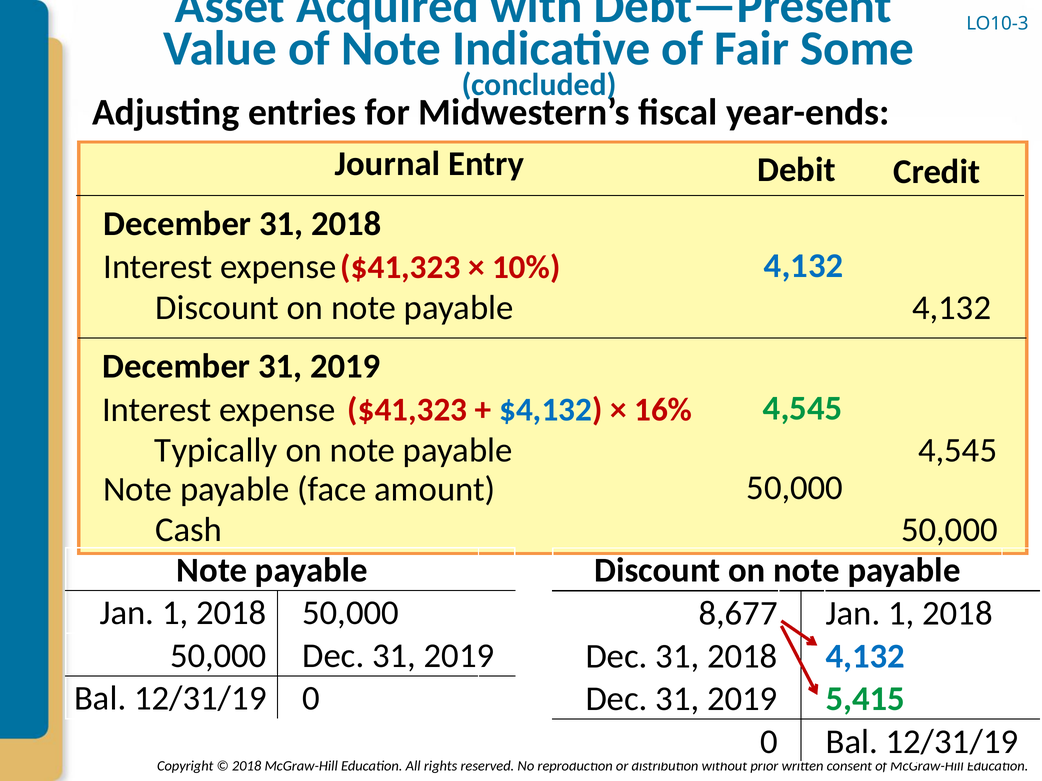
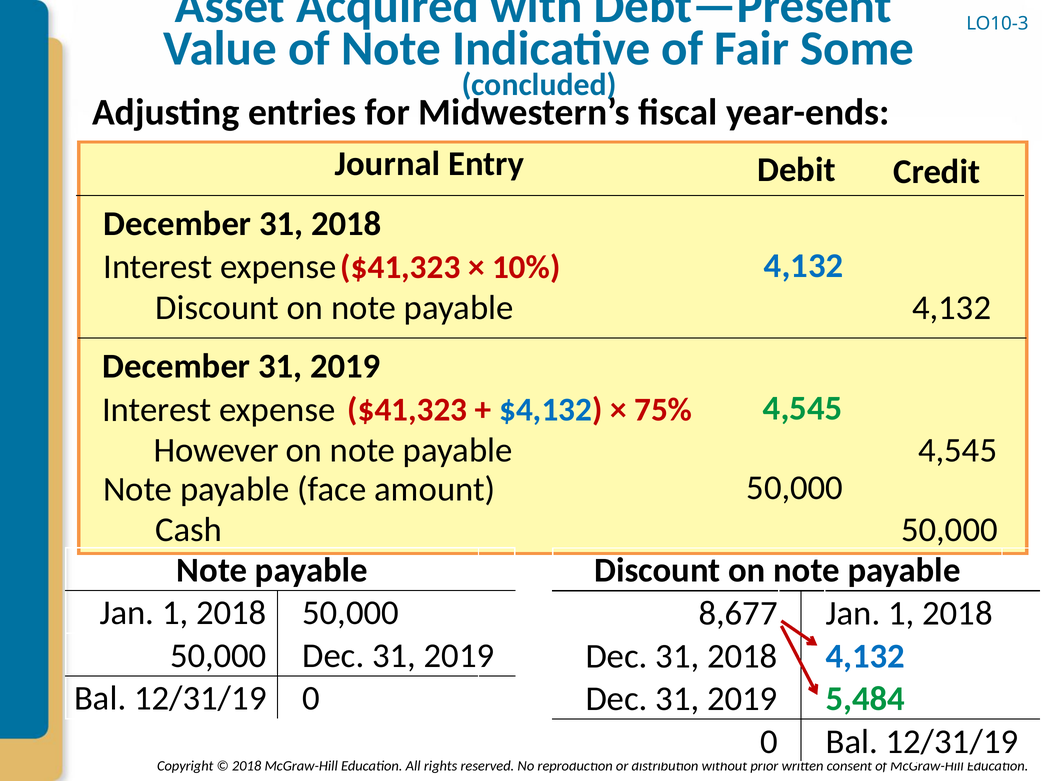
16%: 16% -> 75%
Typically: Typically -> However
5,415: 5,415 -> 5,484
